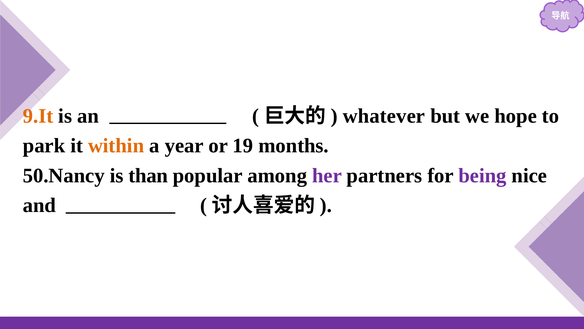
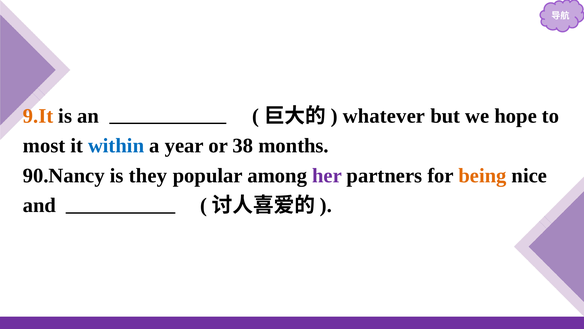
park: park -> most
within colour: orange -> blue
19: 19 -> 38
50.Nancy: 50.Nancy -> 90.Nancy
than: than -> they
being colour: purple -> orange
